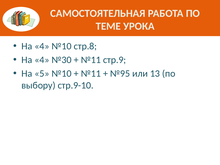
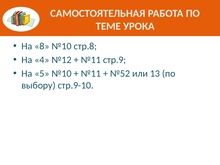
4 at (42, 46): 4 -> 8
№30: №30 -> №12
№95: №95 -> №52
